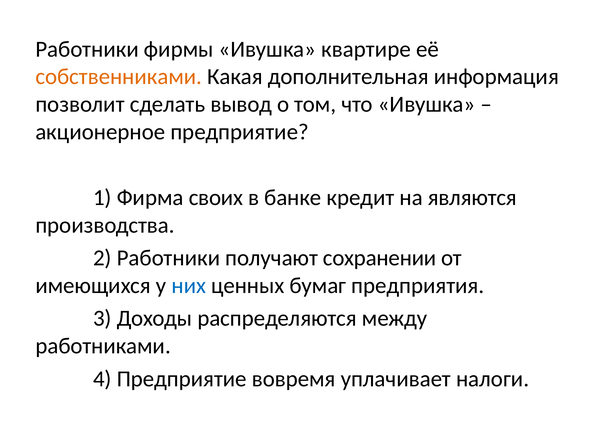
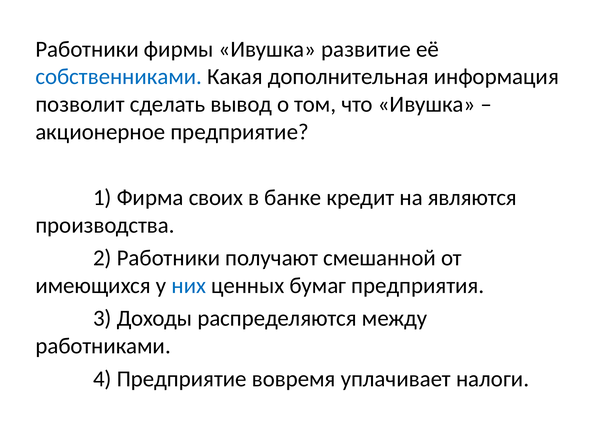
квартире: квартире -> развитие
собственниками colour: orange -> blue
сохранении: сохранении -> смешанной
